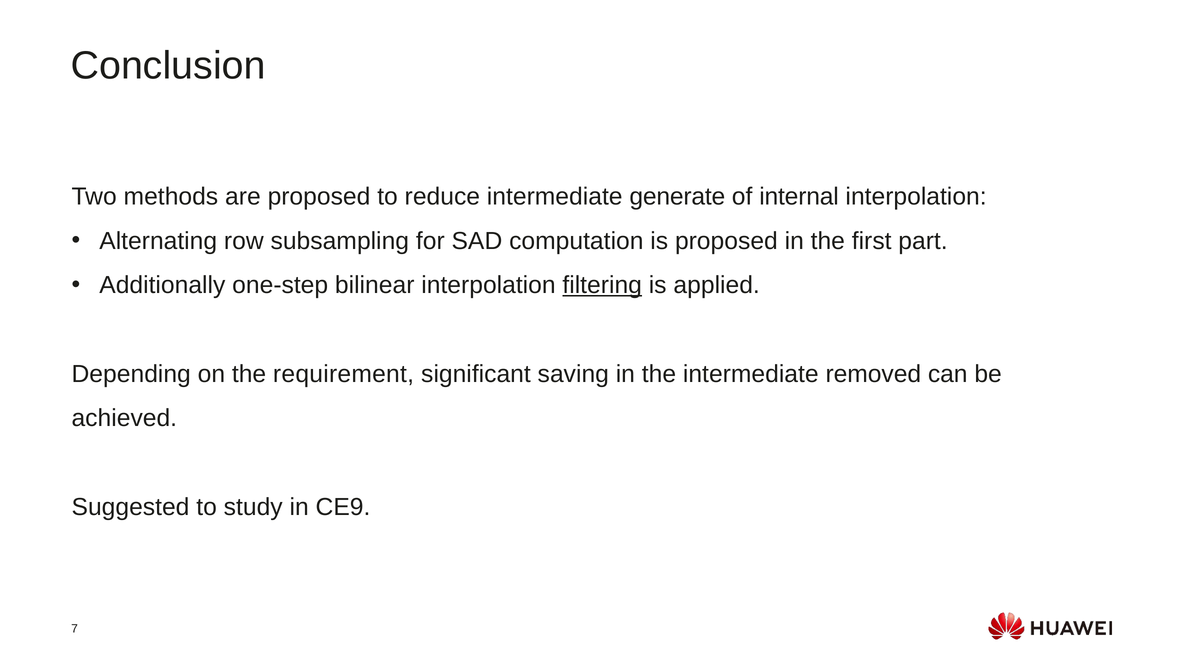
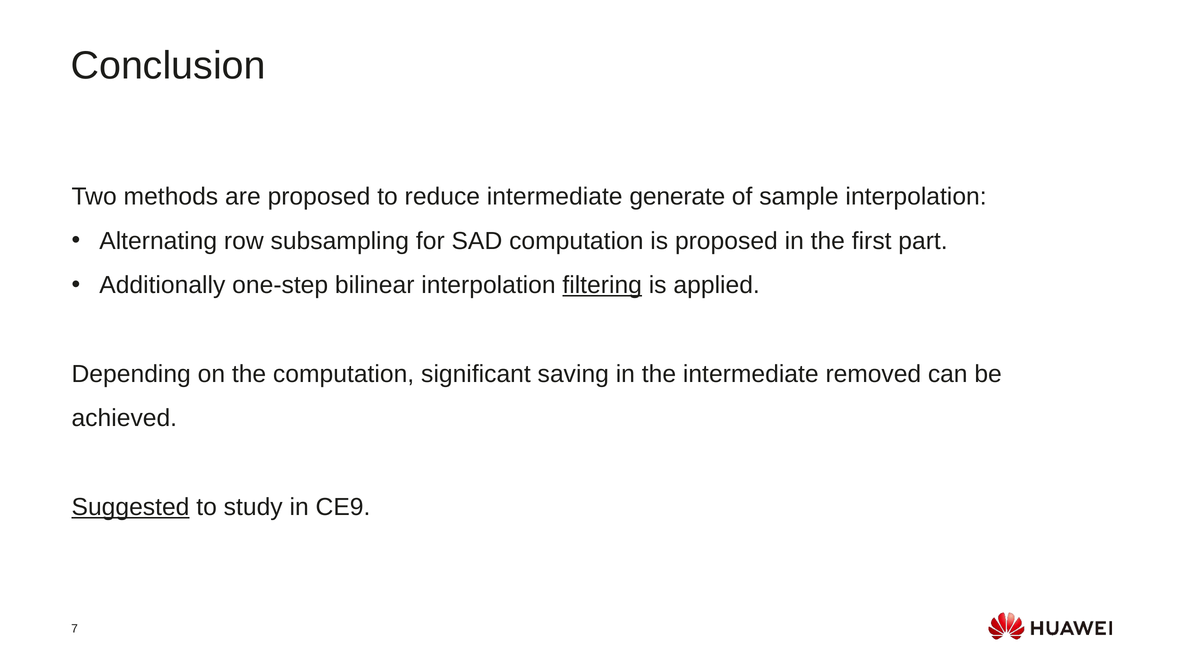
internal: internal -> sample
the requirement: requirement -> computation
Suggested underline: none -> present
